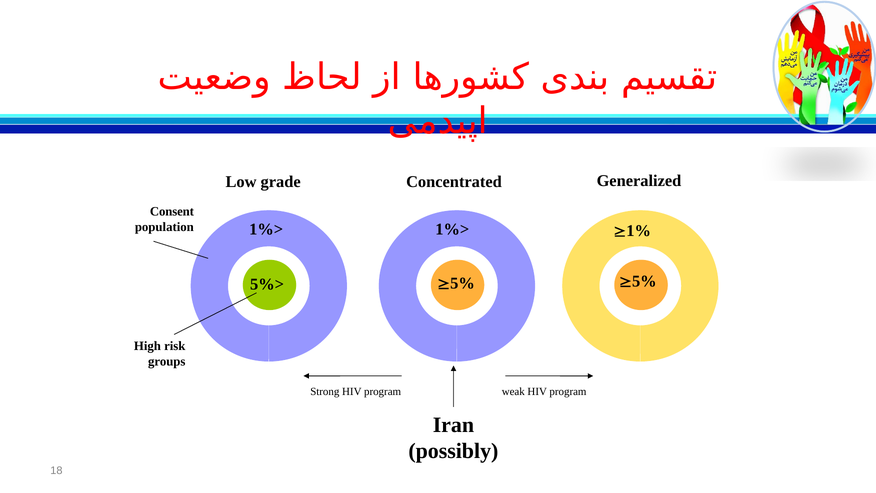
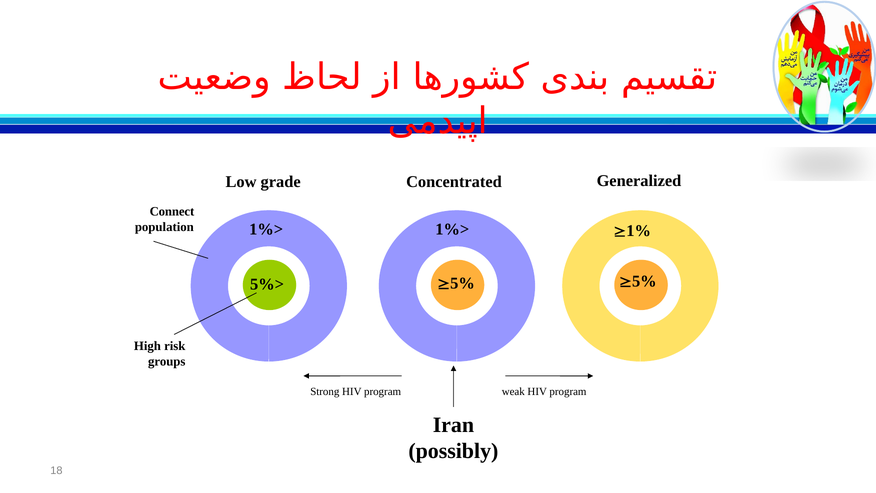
Consent: Consent -> Connect
